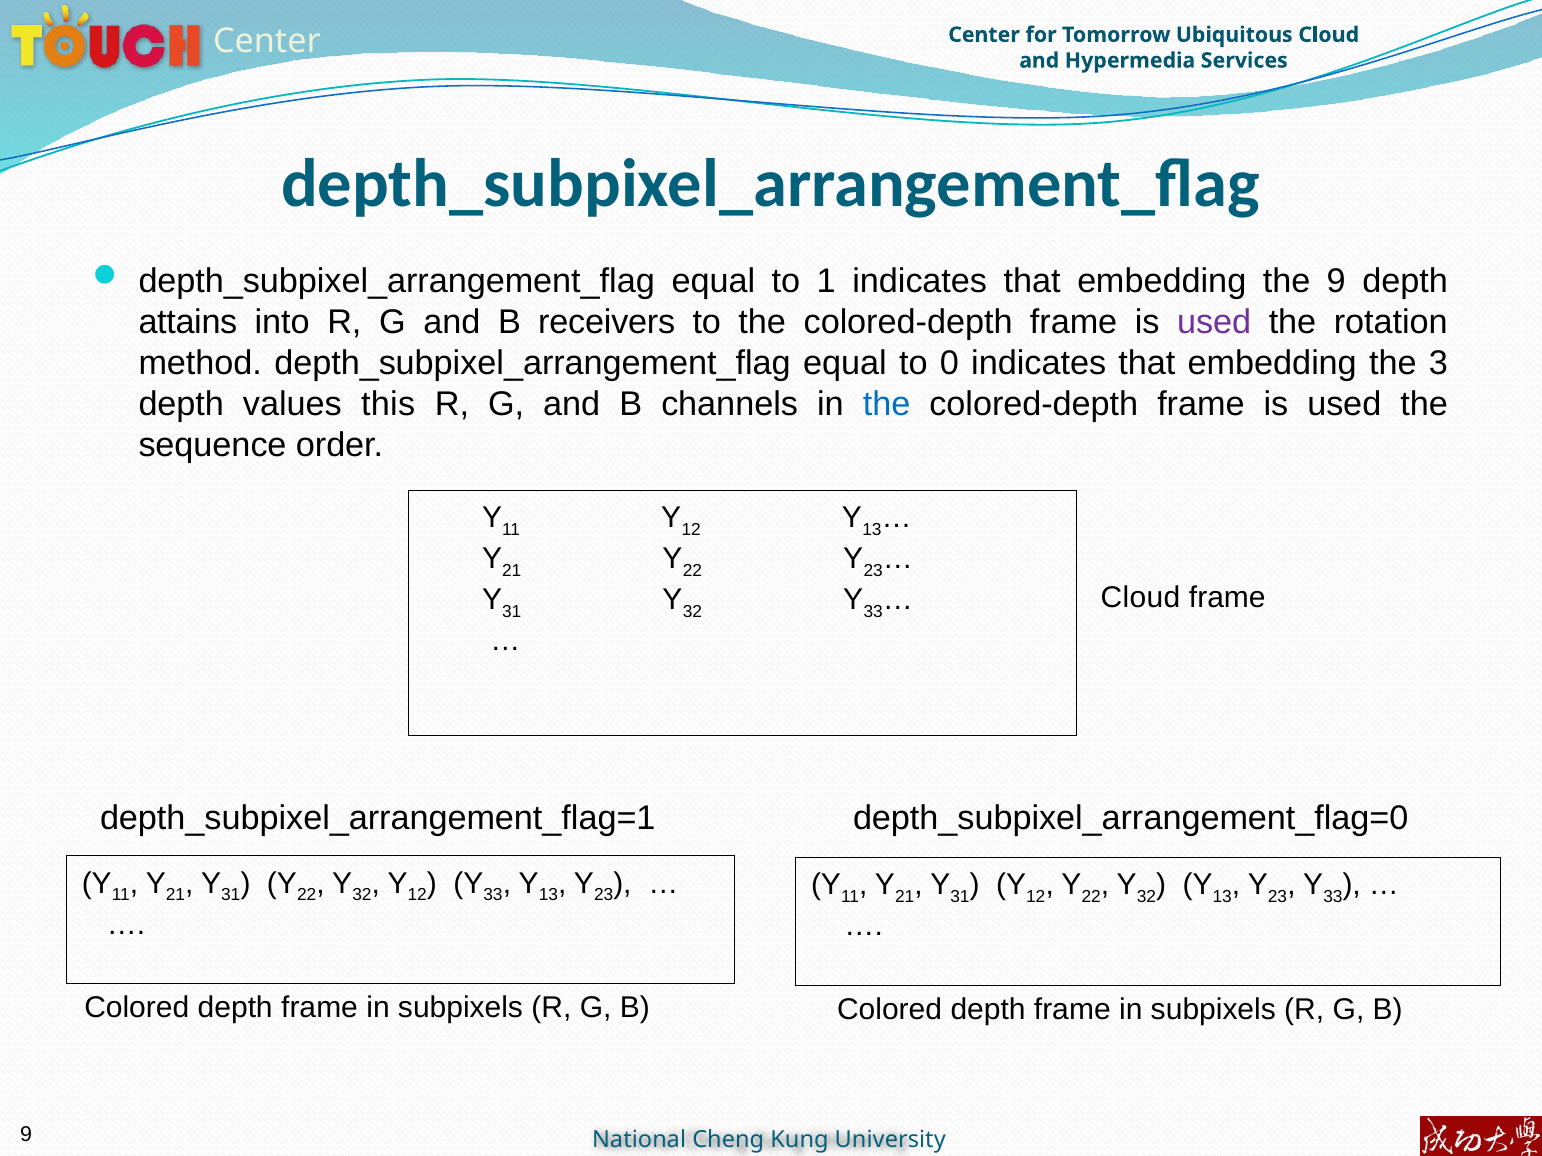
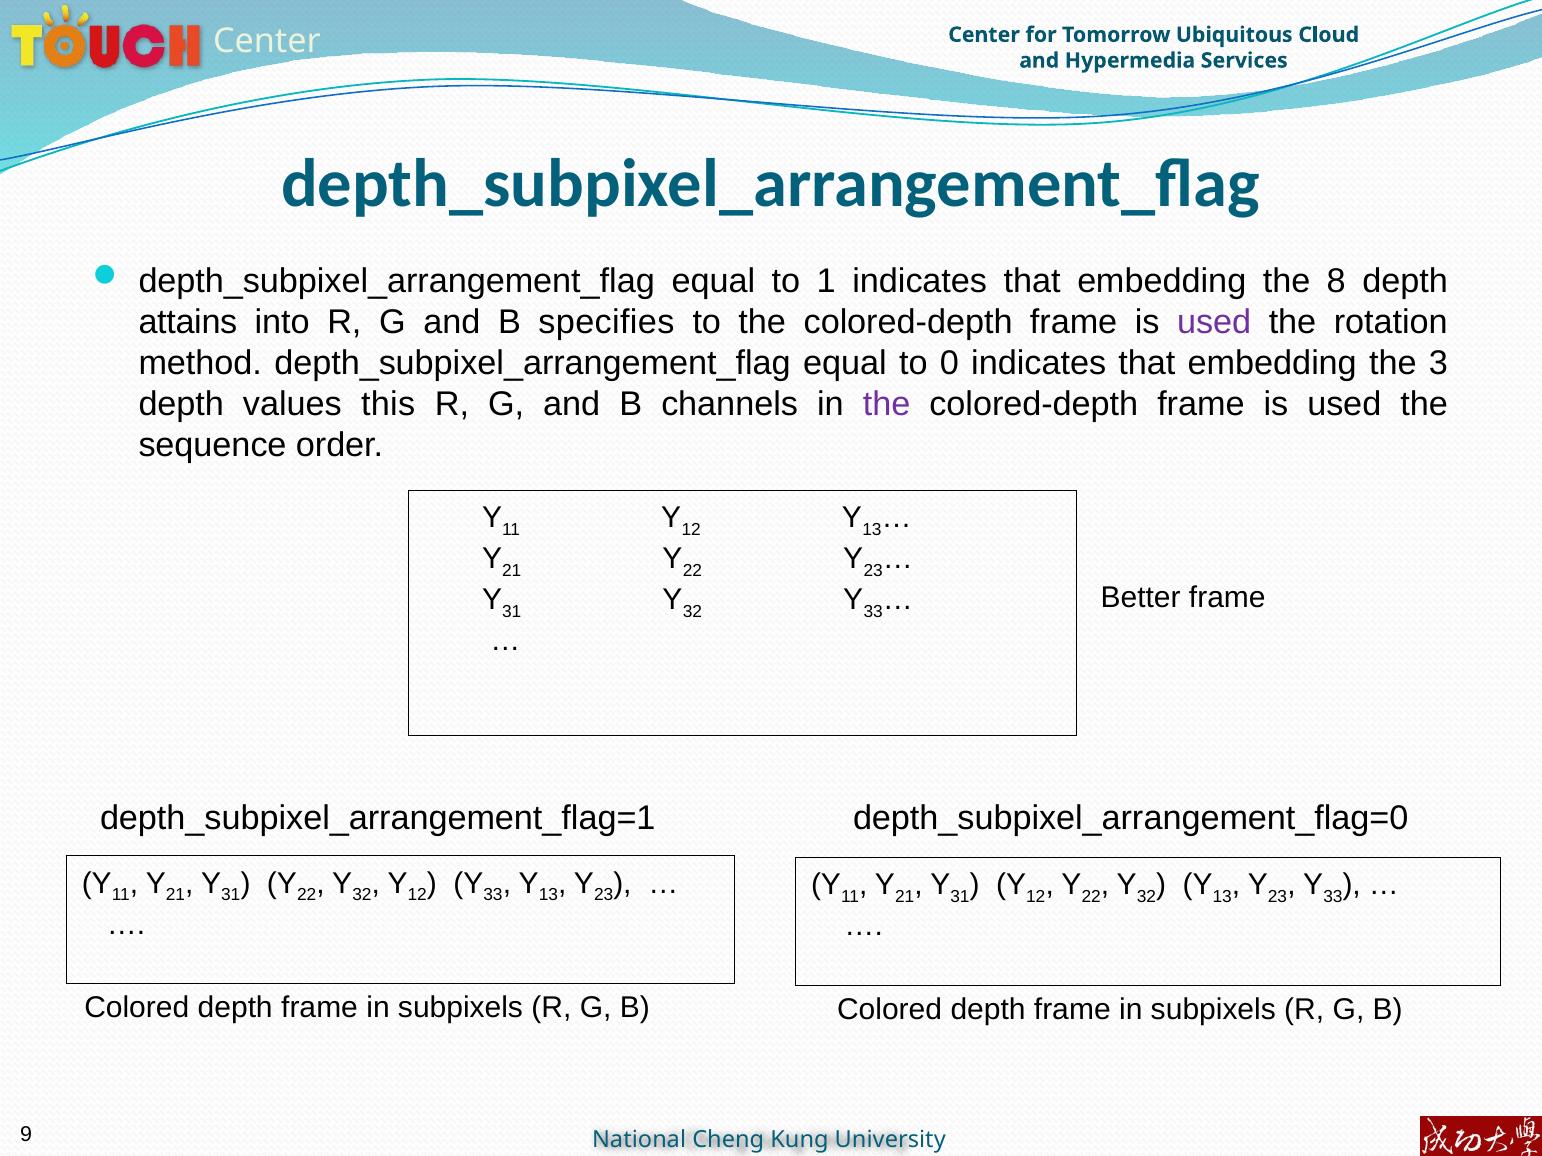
the 9: 9 -> 8
receivers: receivers -> specifies
the at (887, 404) colour: blue -> purple
Cloud at (1140, 597): Cloud -> Better
